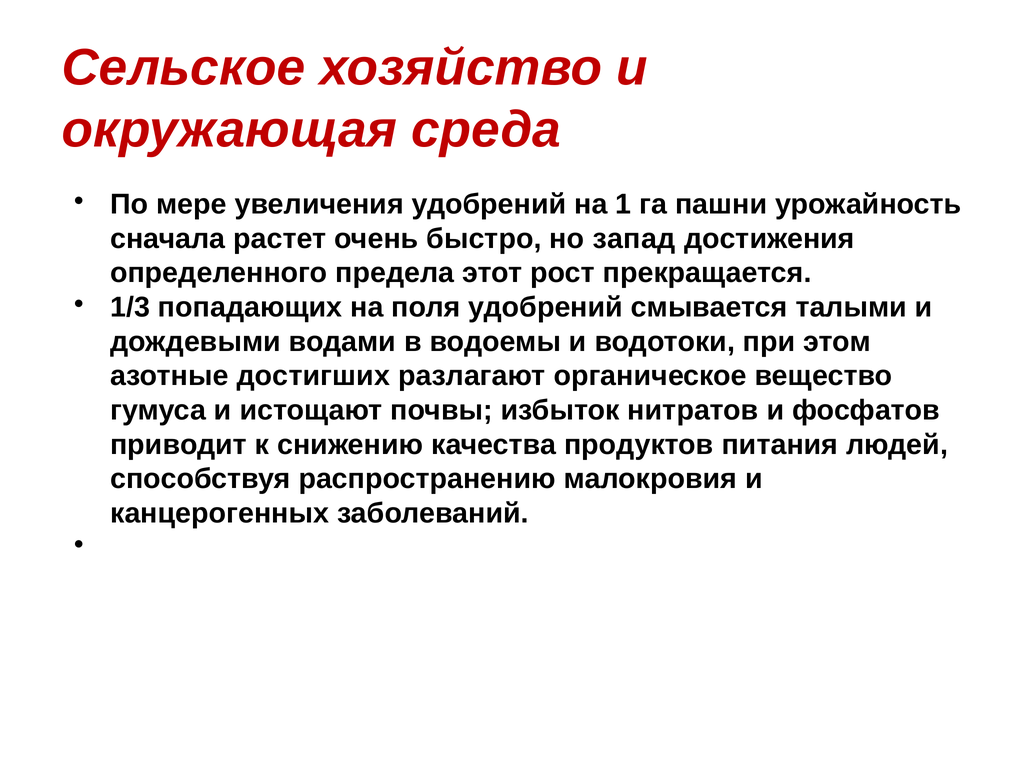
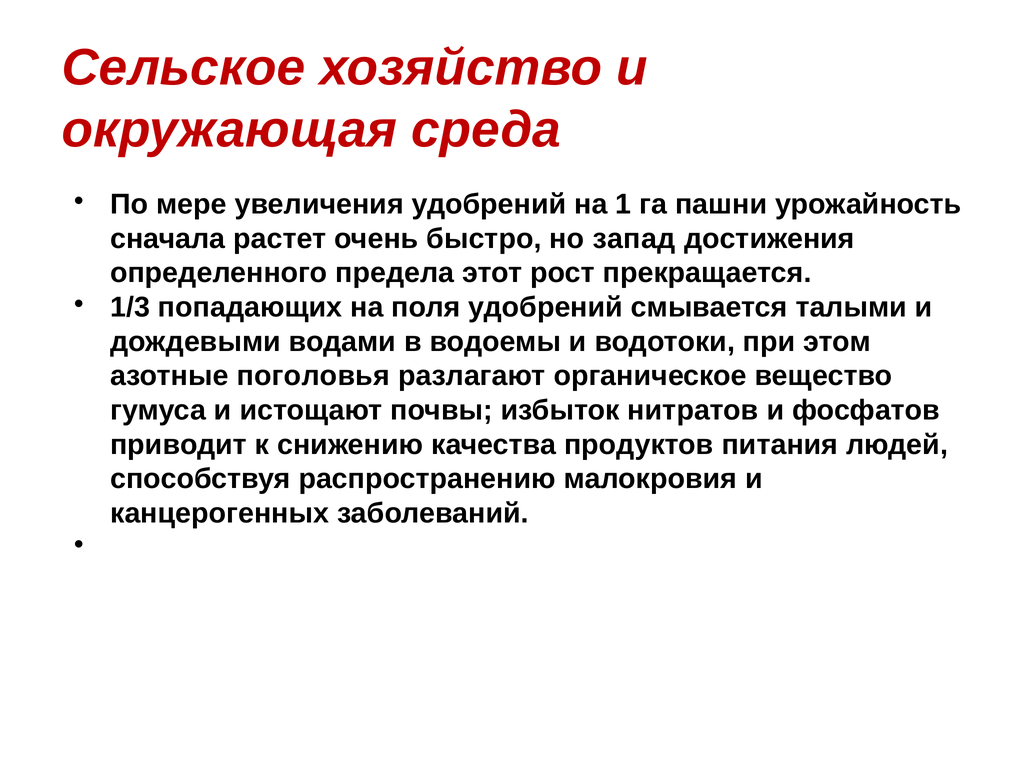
достигших: достигших -> поголовья
